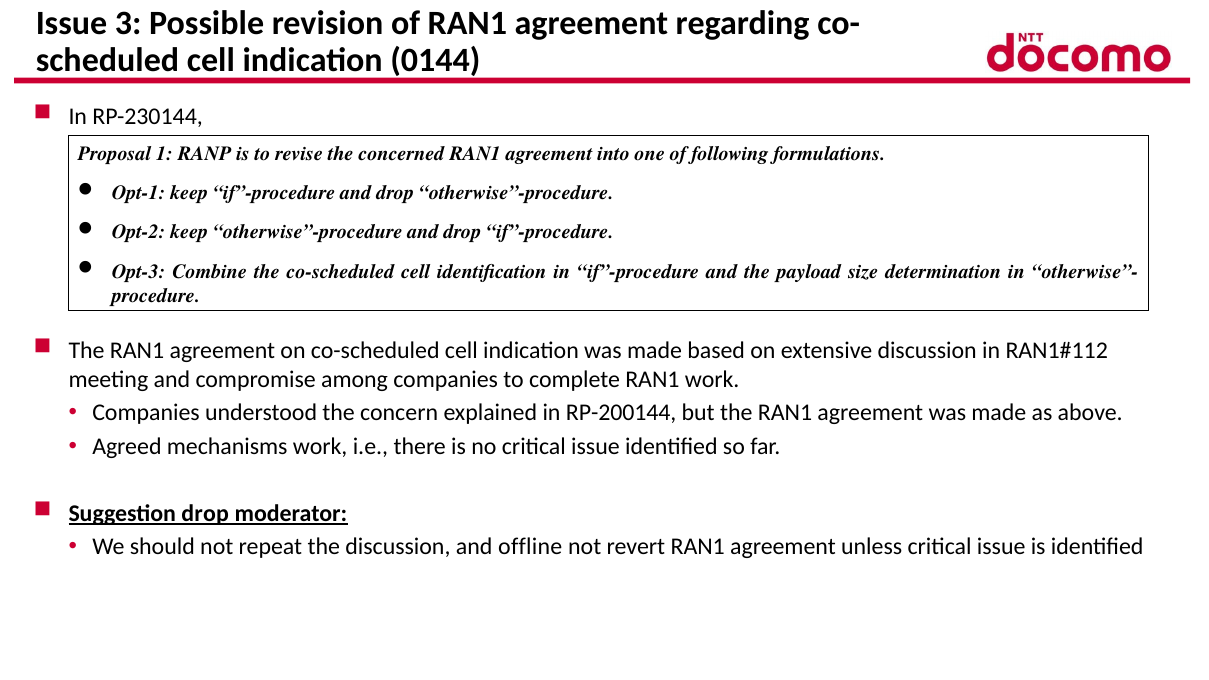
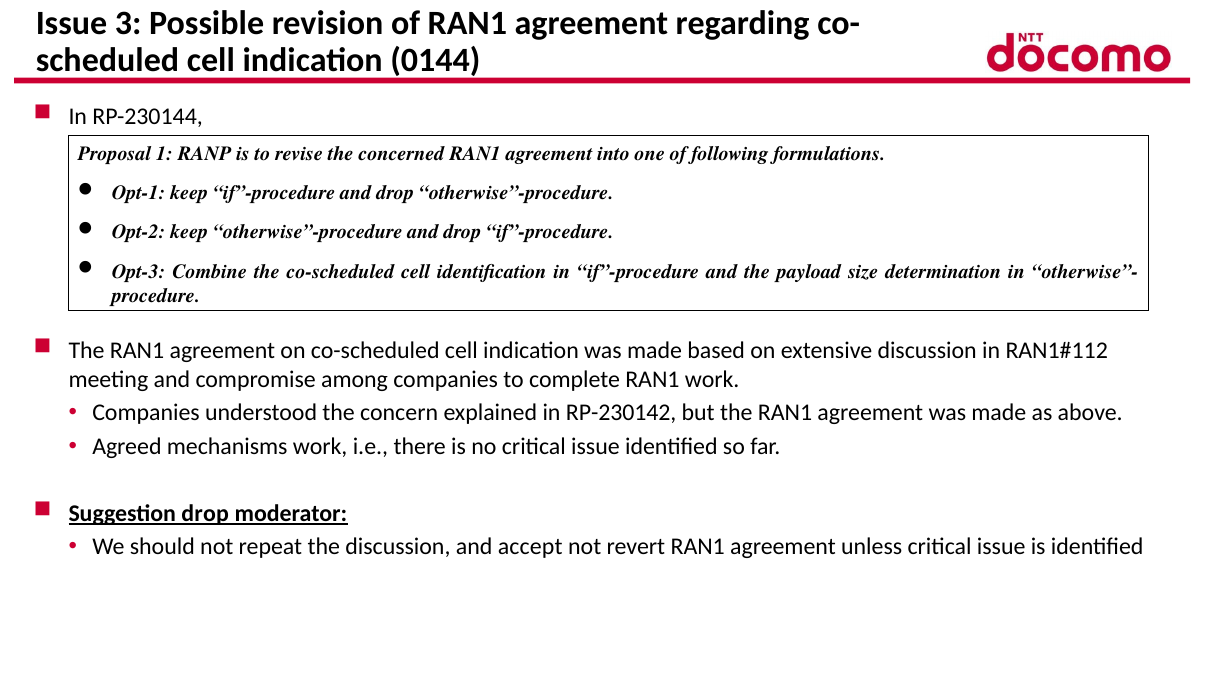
RP-200144: RP-200144 -> RP-230142
offline: offline -> accept
